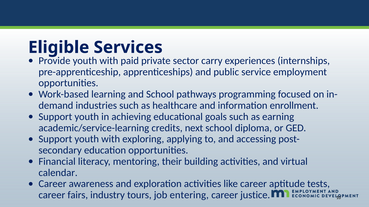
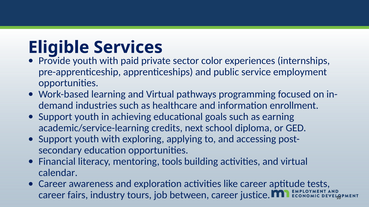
carry: carry -> color
learning and School: School -> Virtual
their: their -> tools
entering: entering -> between
